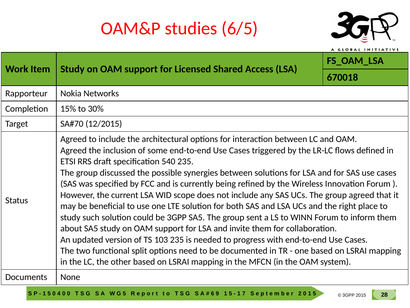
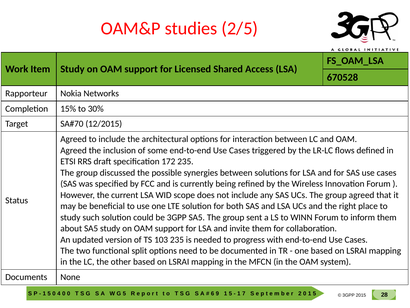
6/5: 6/5 -> 2/5
670018: 670018 -> 670528
540: 540 -> 172
